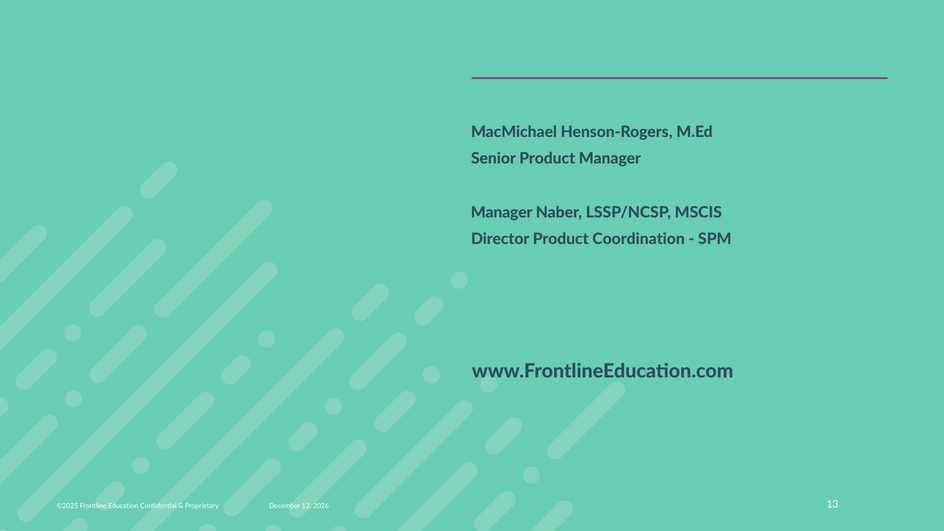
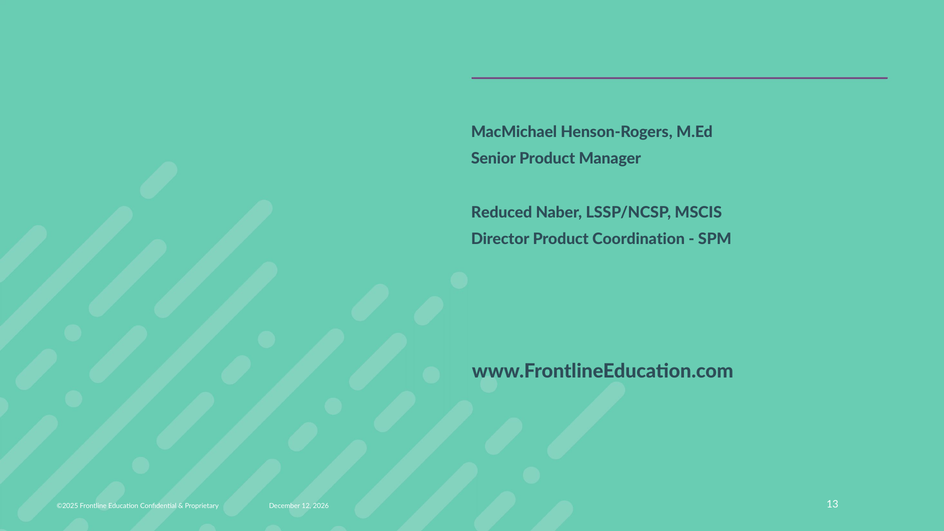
Manager at (502, 212): Manager -> Reduced
